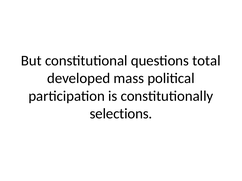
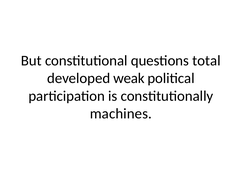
mass: mass -> weak
selections: selections -> machines
